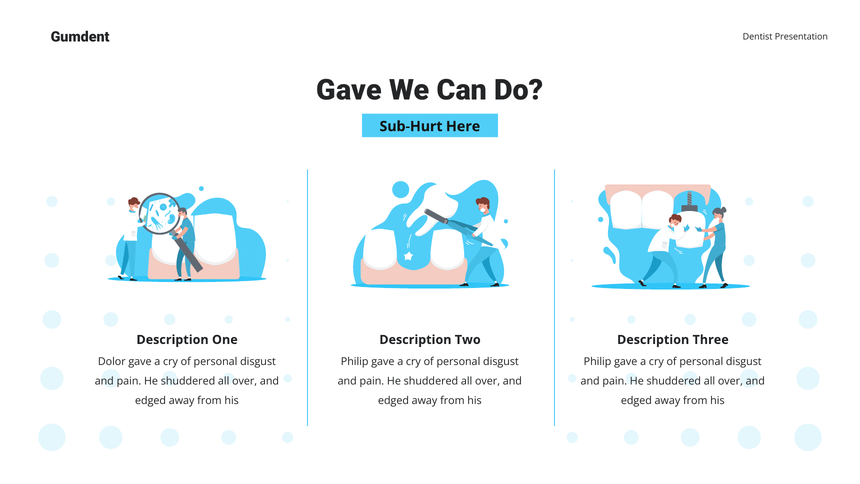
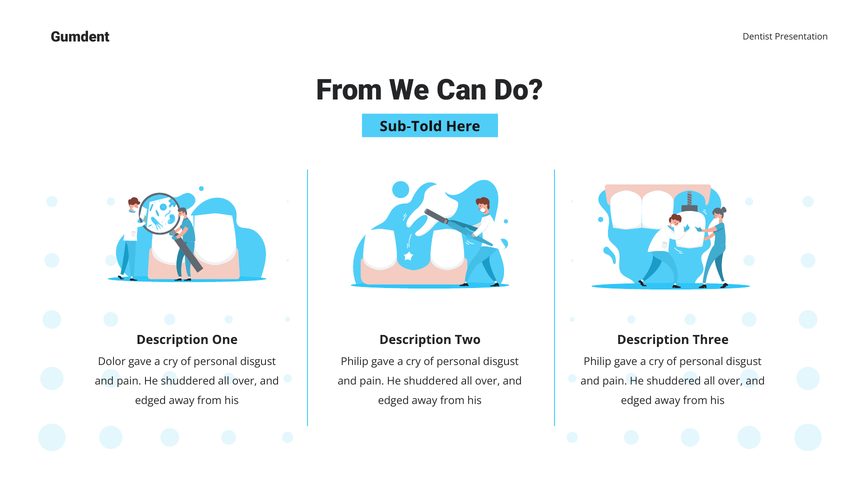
Gave at (349, 90): Gave -> From
Sub-Hurt: Sub-Hurt -> Sub-Told
